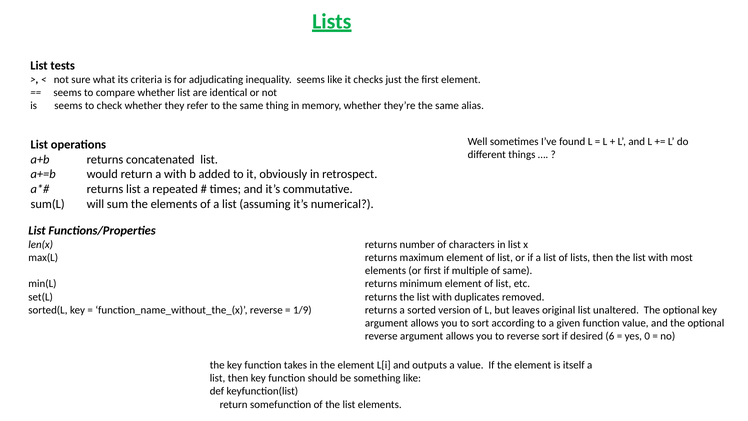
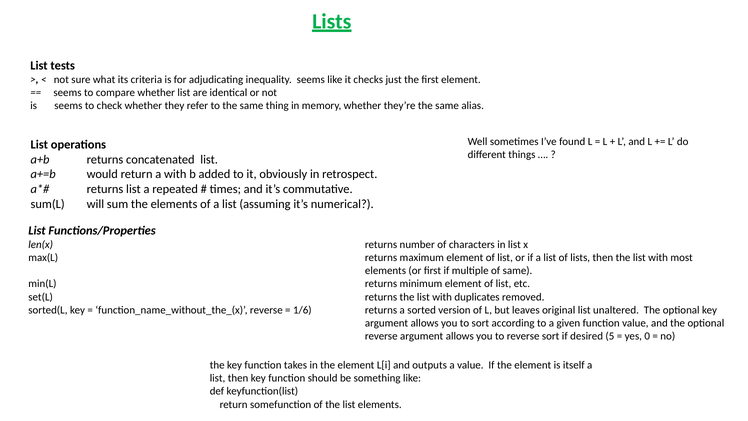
1/9: 1/9 -> 1/6
6: 6 -> 5
